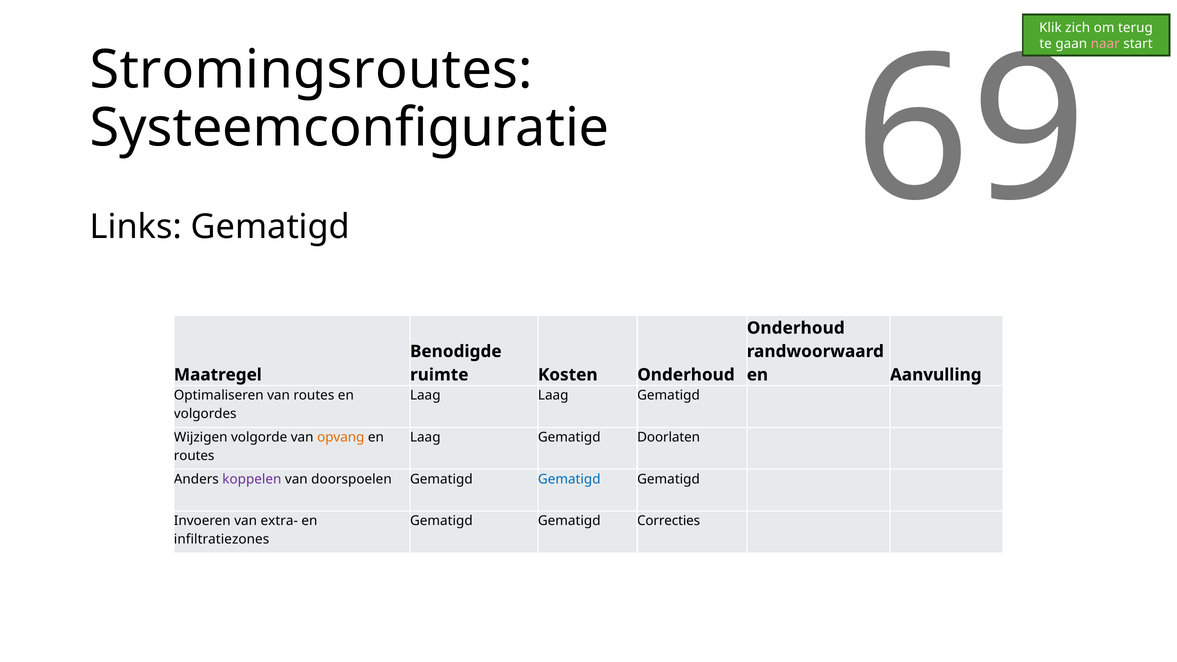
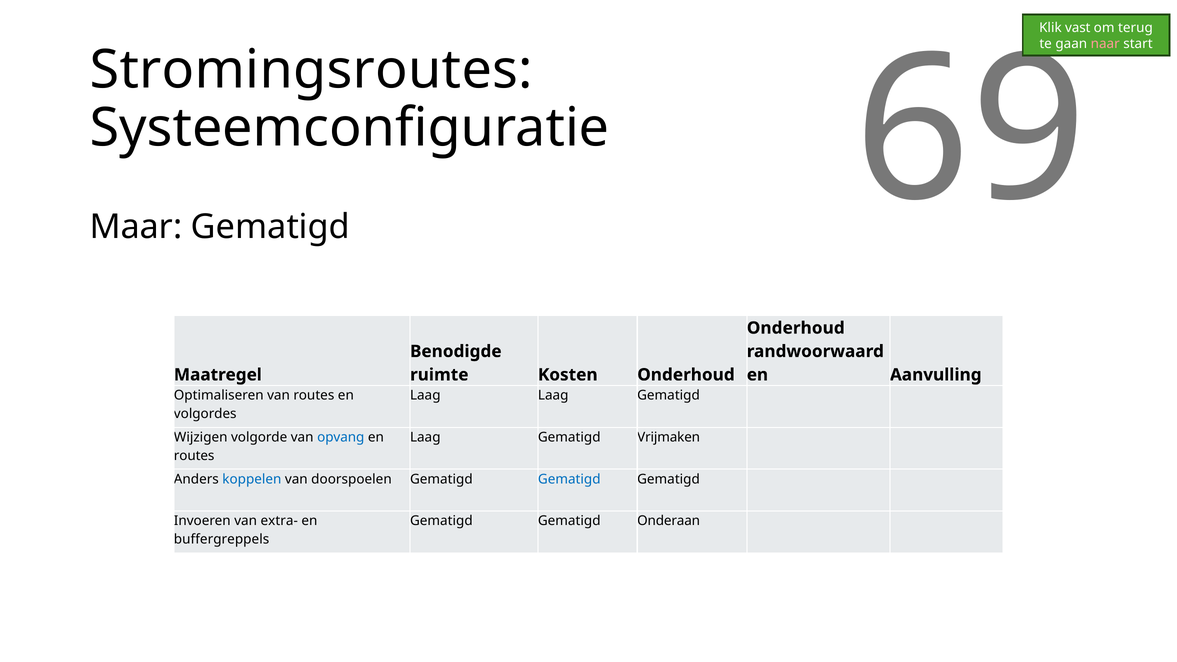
zich: zich -> vast
Links: Links -> Maar
opvang colour: orange -> blue
Doorlaten: Doorlaten -> Vrijmaken
koppelen colour: purple -> blue
Correcties: Correcties -> Onderaan
infiltratiezones: infiltratiezones -> buffergreppels
